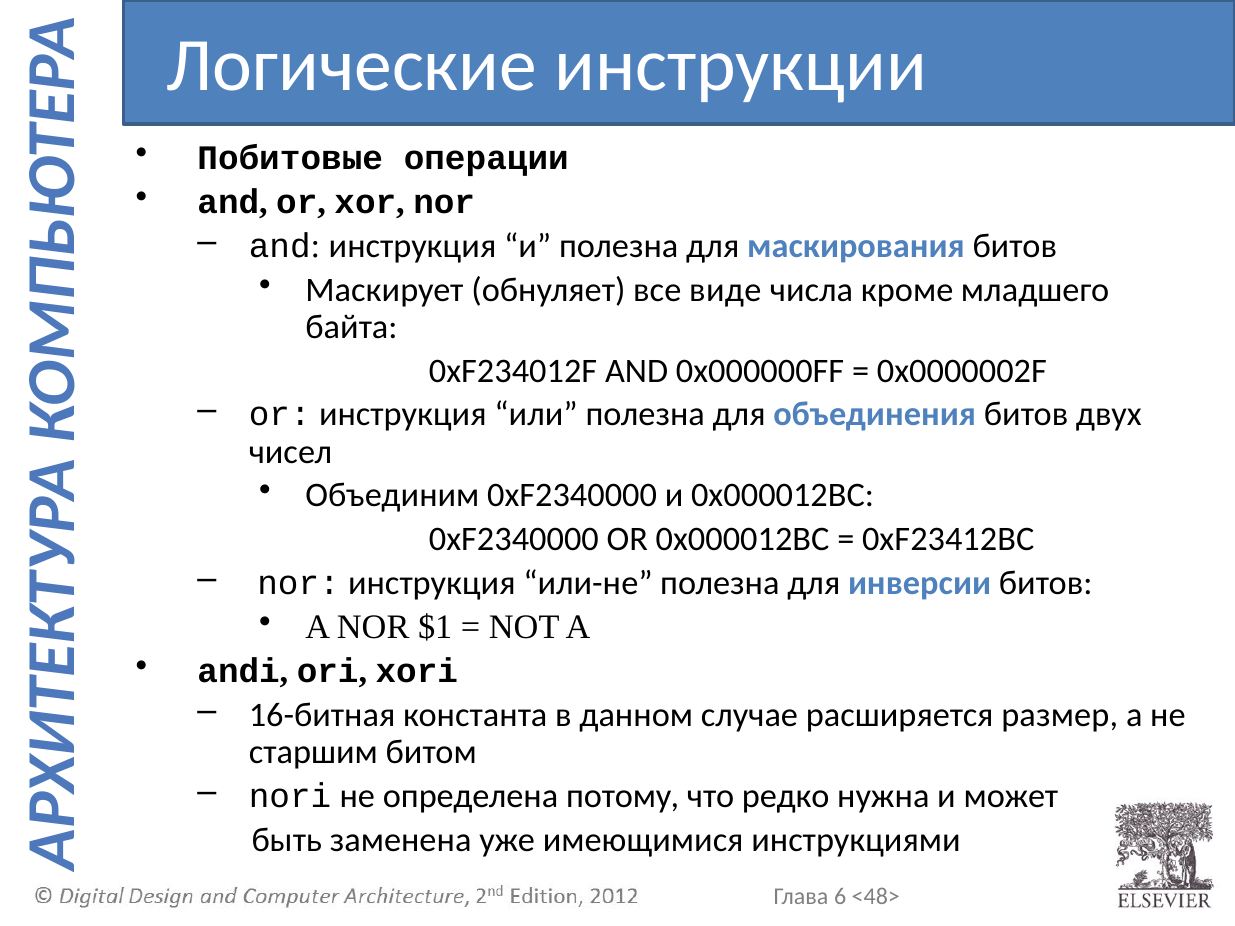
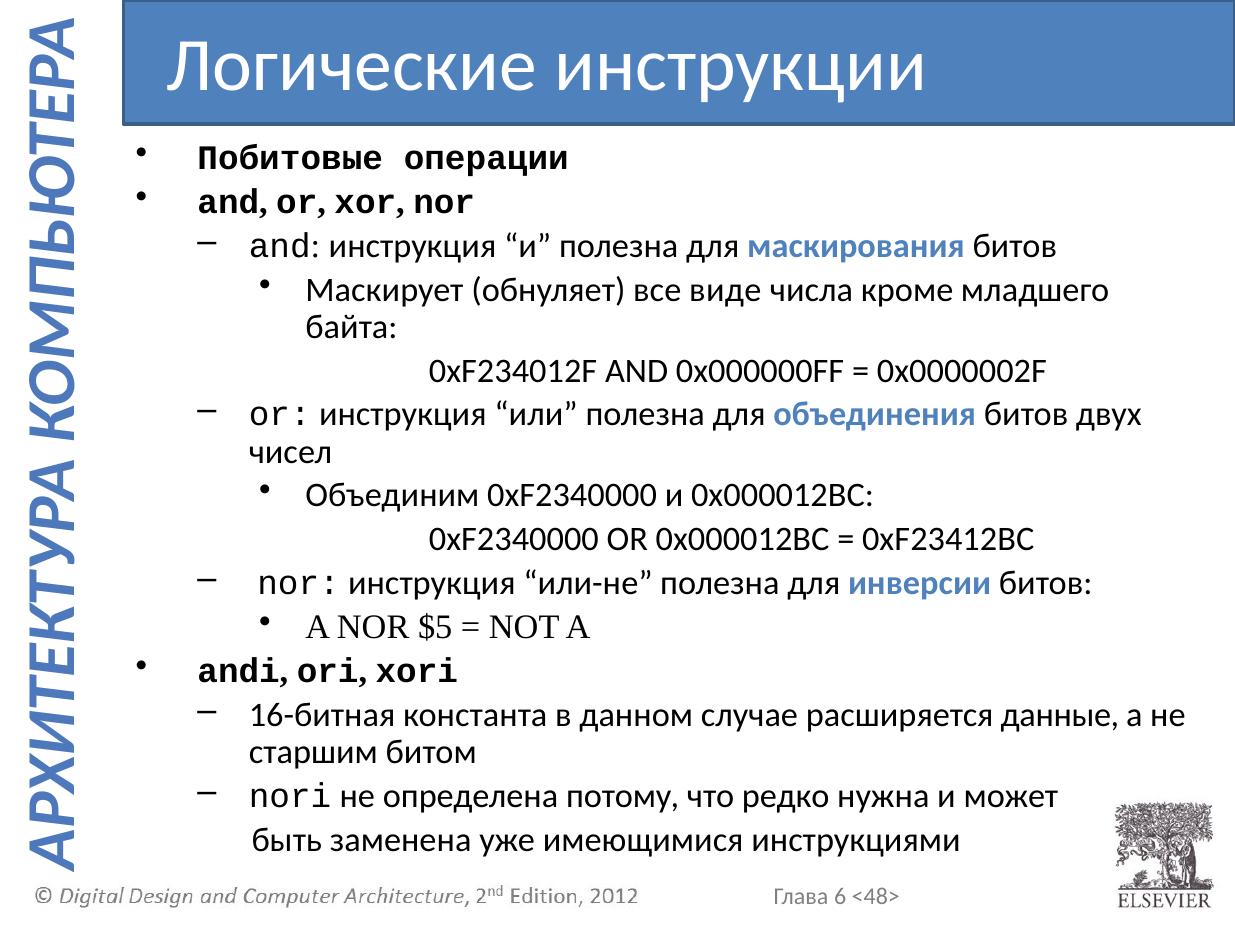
$1: $1 -> $5
размер: размер -> данные
